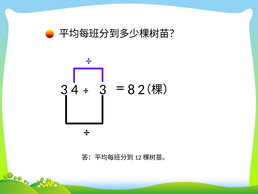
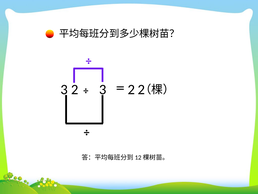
4 at (75, 89): 4 -> 2
8 at (131, 89): 8 -> 2
